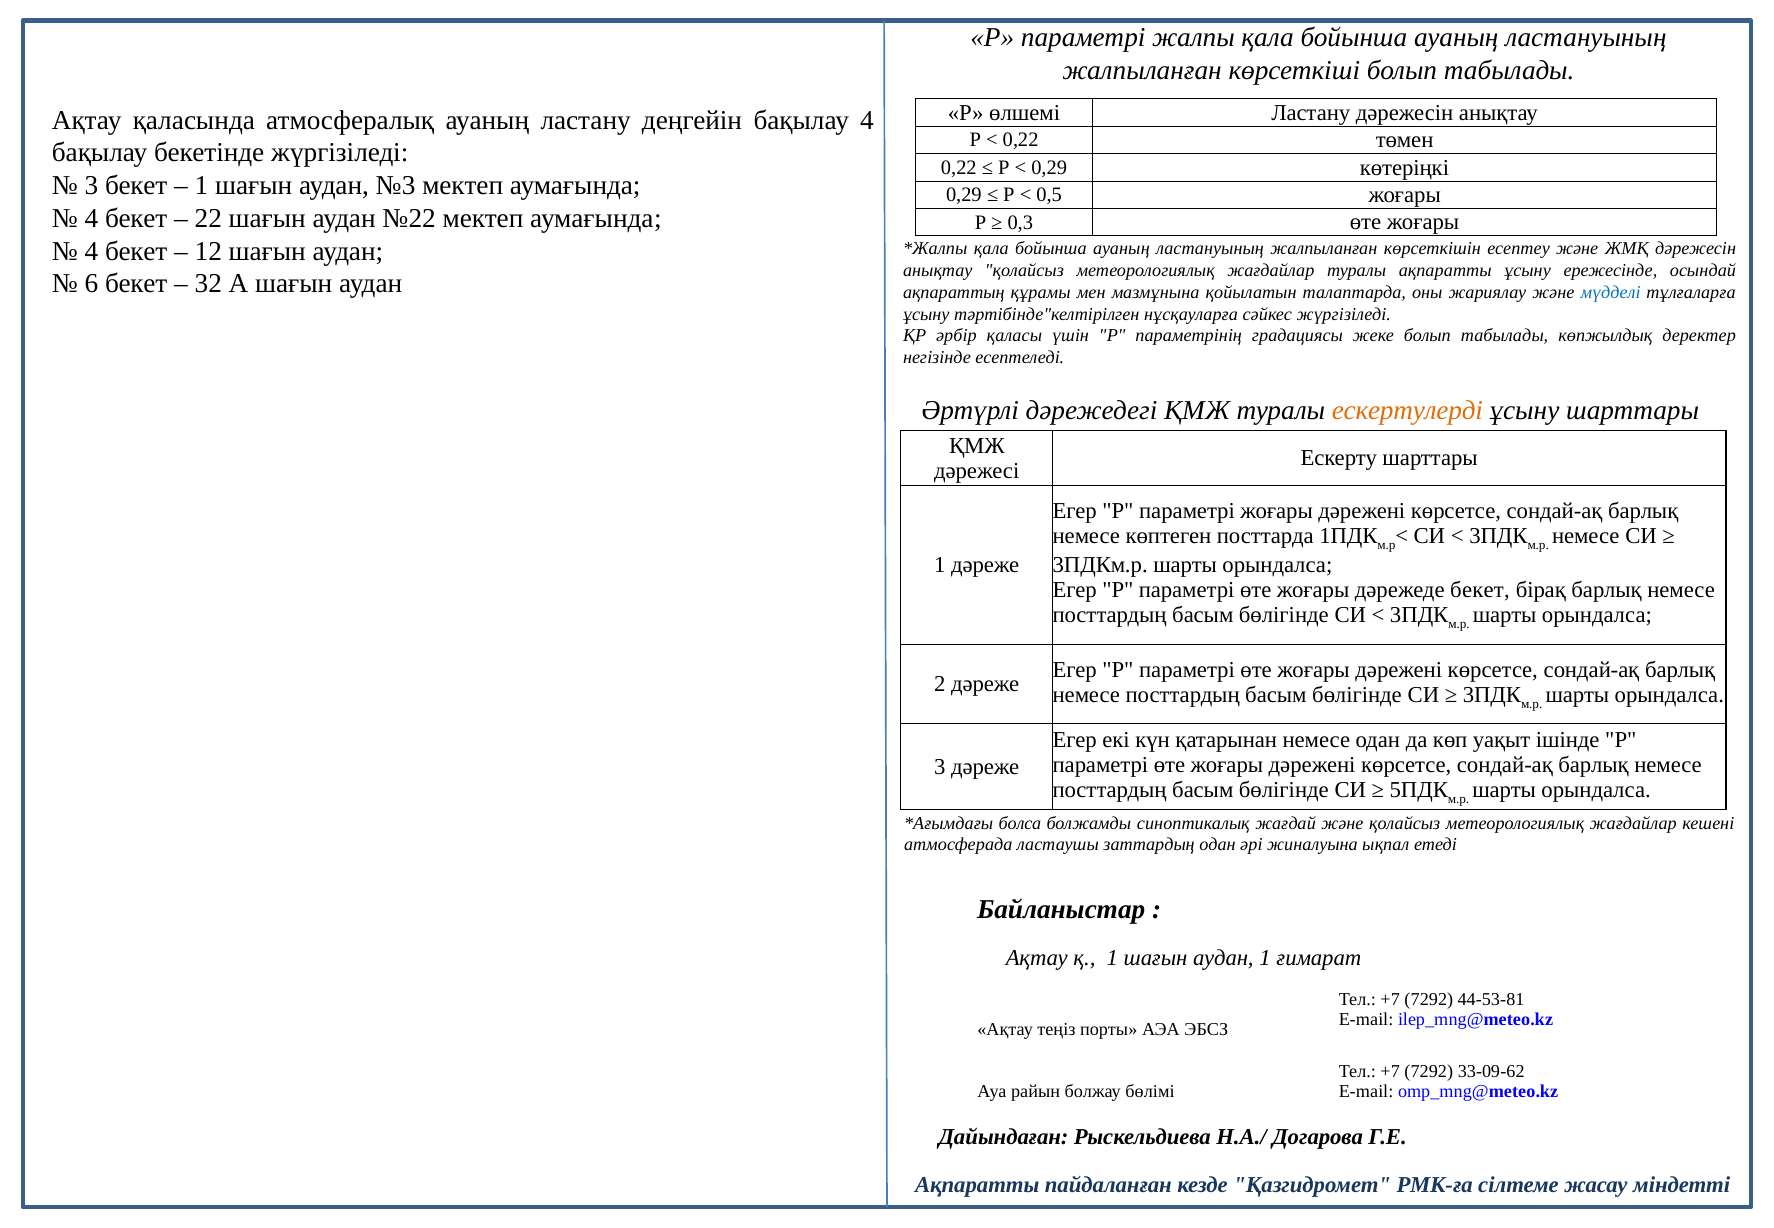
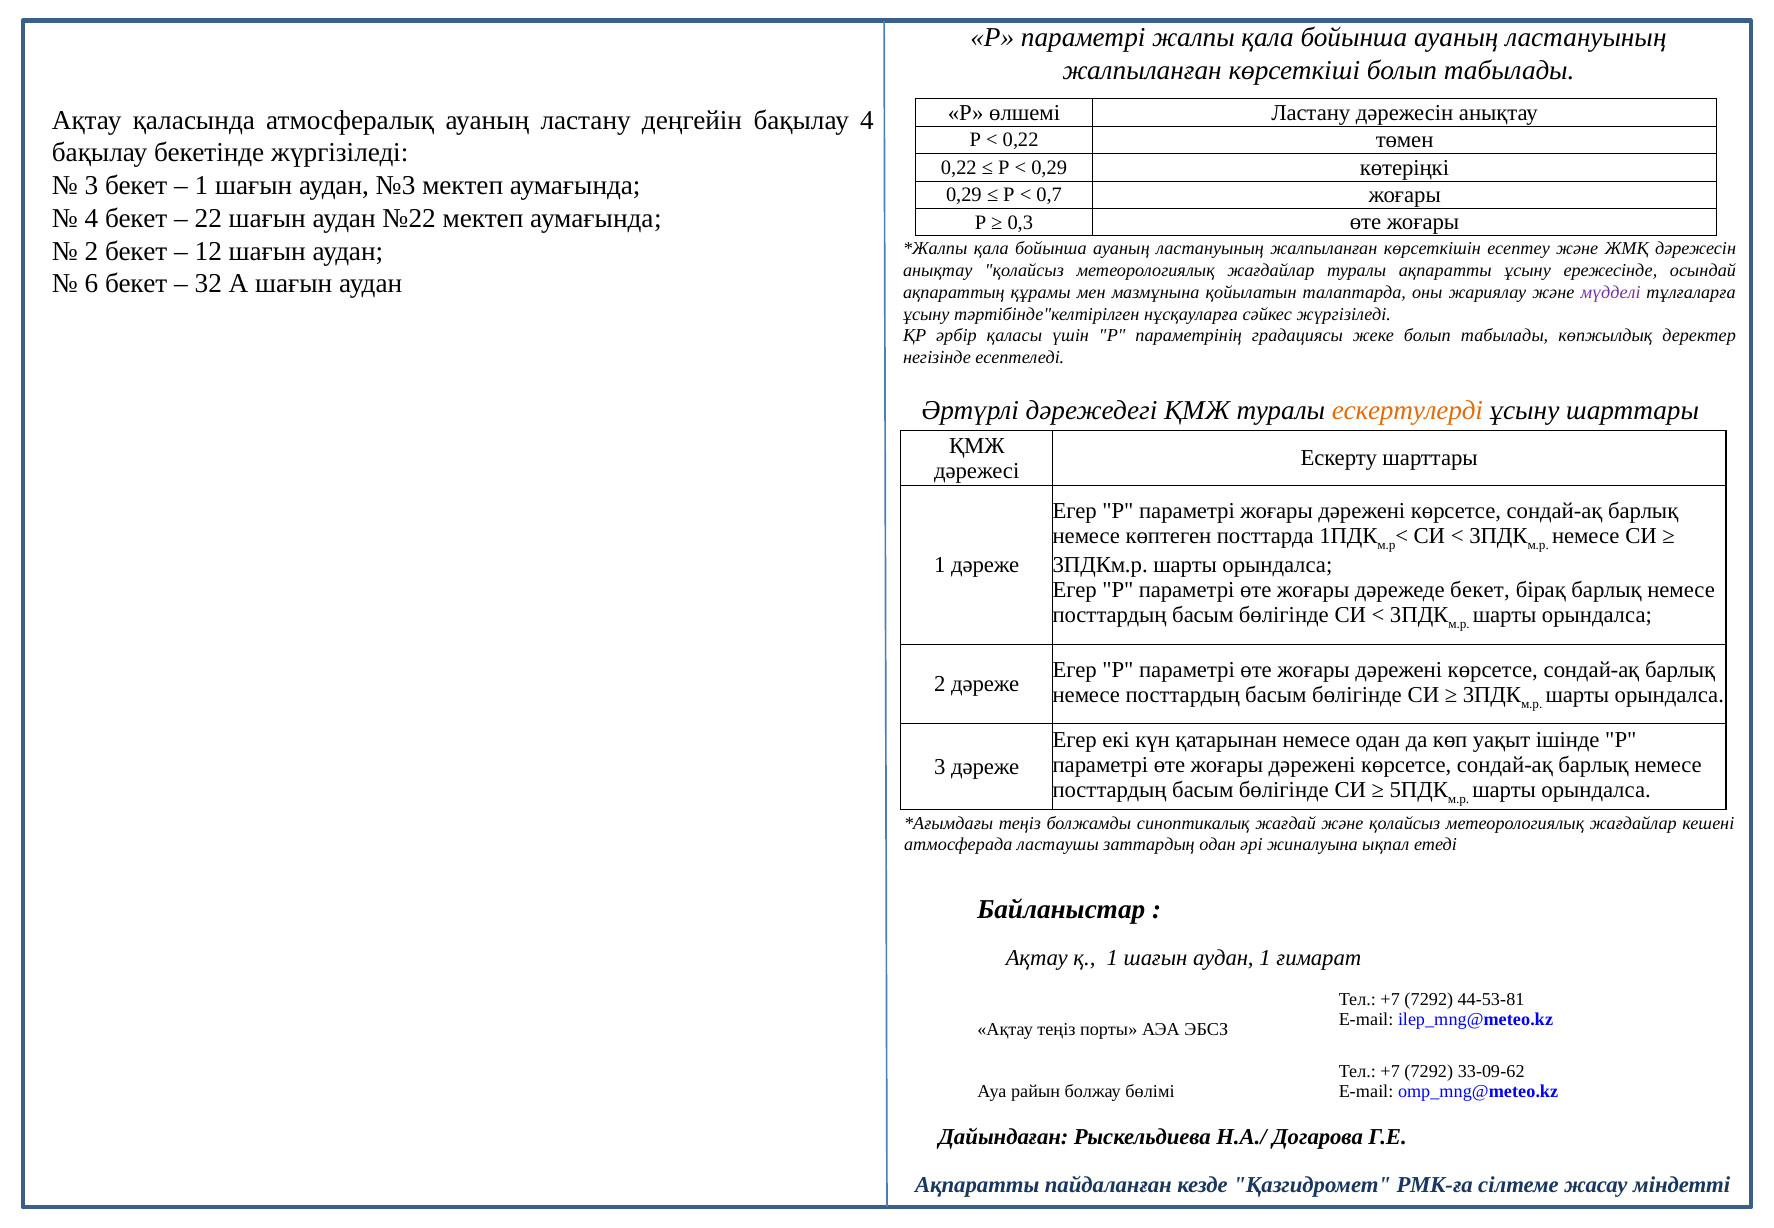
0,5: 0,5 -> 0,7
4 at (92, 251): 4 -> 2
мүдделі colour: blue -> purple
болса at (1020, 823): болса -> теңіз
